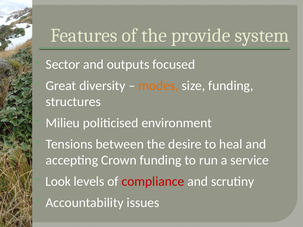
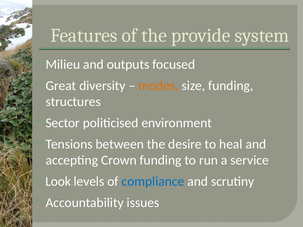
Sector: Sector -> Milieu
Milieu: Milieu -> Sector
compliance colour: red -> blue
